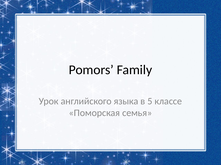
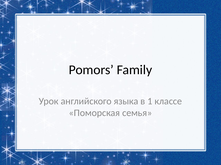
5: 5 -> 1
